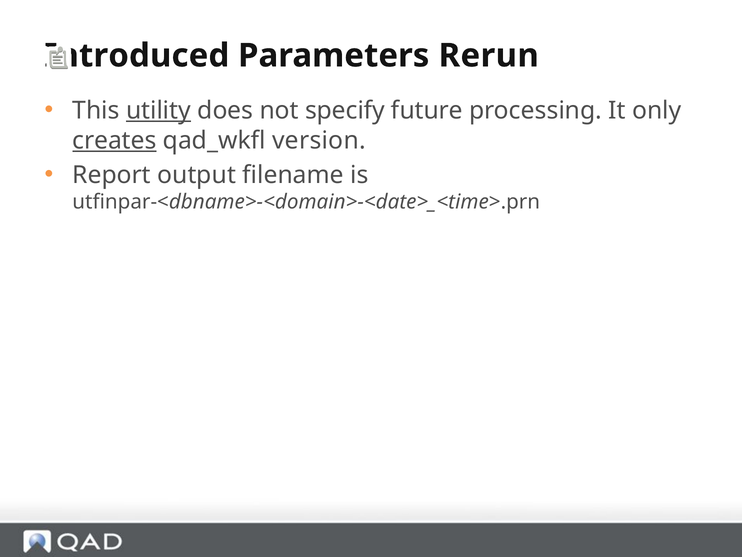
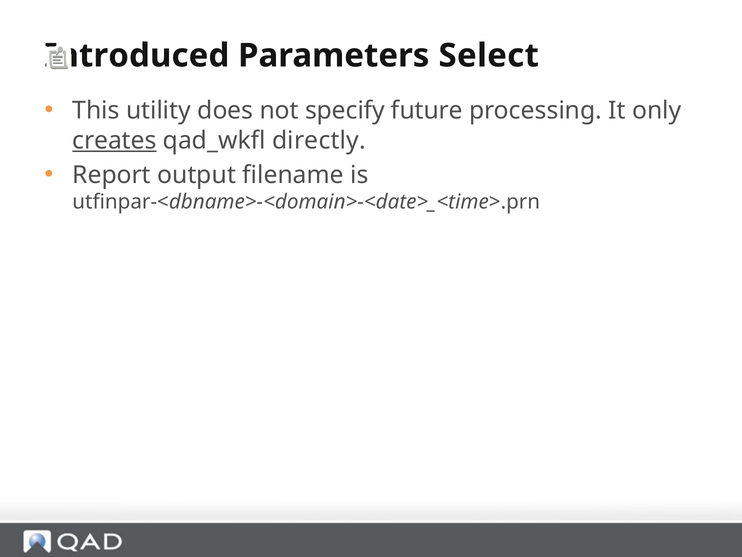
Rerun: Rerun -> Select
utility underline: present -> none
version: version -> directly
